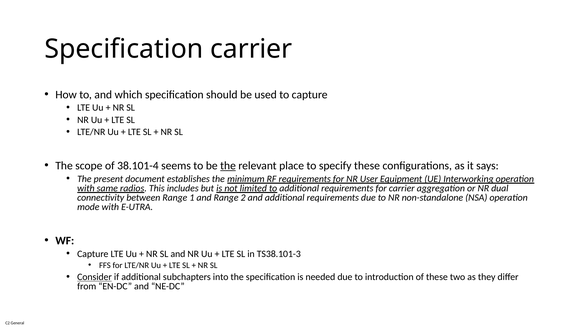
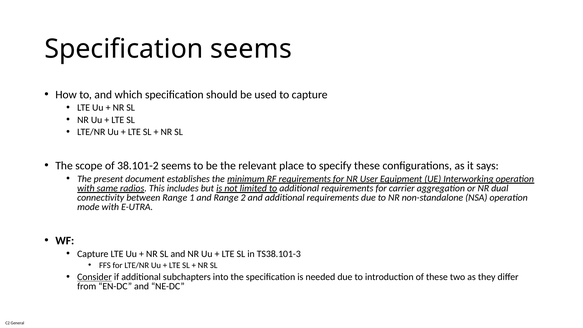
Specification carrier: carrier -> seems
38.101-4: 38.101-4 -> 38.101-2
the at (228, 166) underline: present -> none
